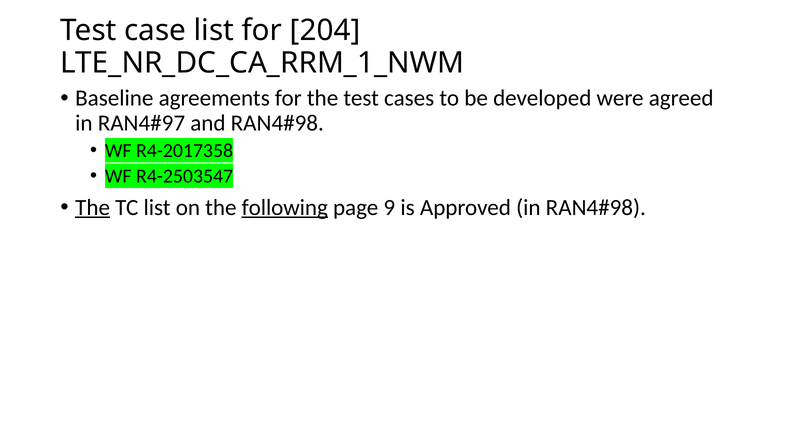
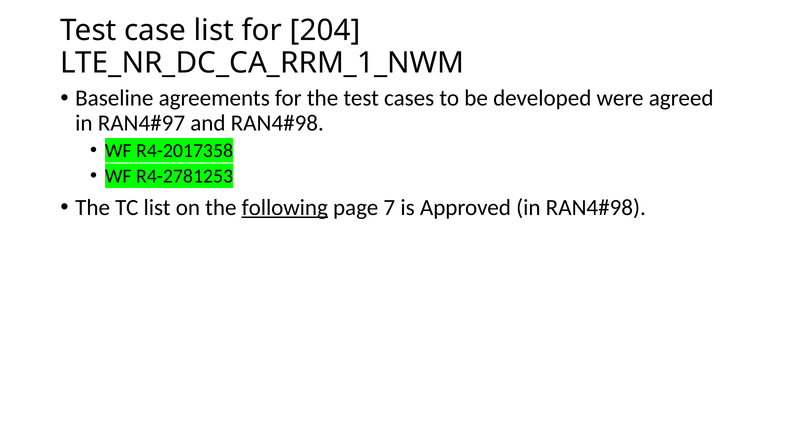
R4-2503547: R4-2503547 -> R4-2781253
The at (93, 207) underline: present -> none
9: 9 -> 7
